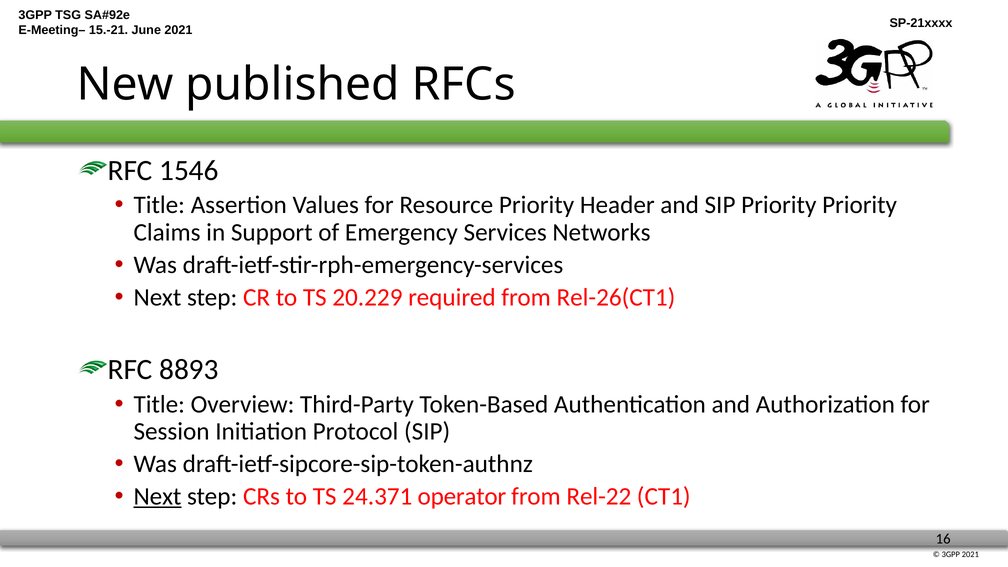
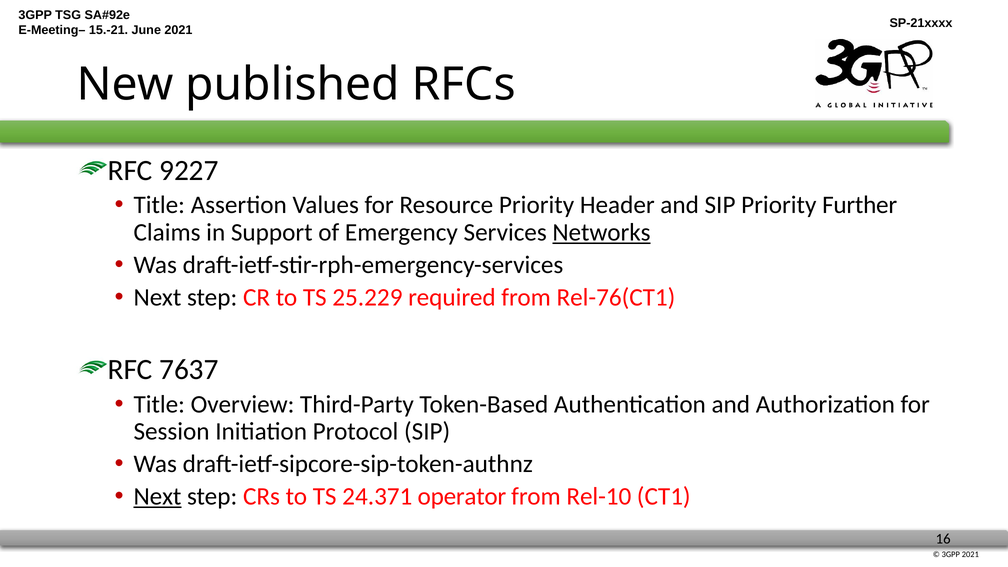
1546: 1546 -> 9227
Priority Priority: Priority -> Further
Networks underline: none -> present
20.229: 20.229 -> 25.229
Rel-26(CT1: Rel-26(CT1 -> Rel-76(CT1
8893: 8893 -> 7637
Rel-22: Rel-22 -> Rel-10
